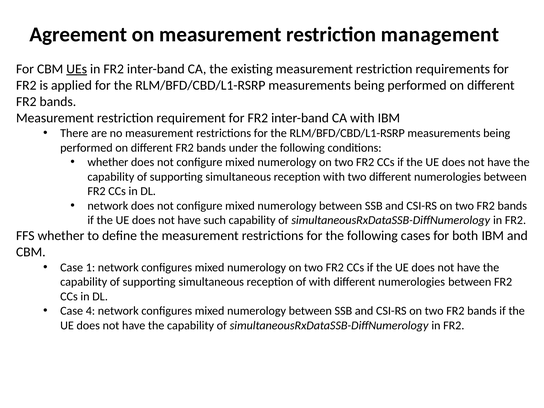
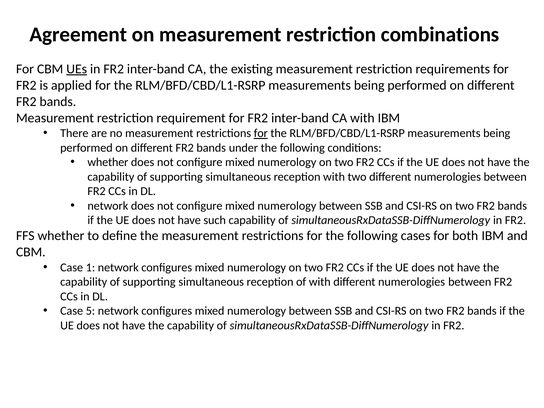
management: management -> combinations
for at (261, 133) underline: none -> present
4: 4 -> 5
